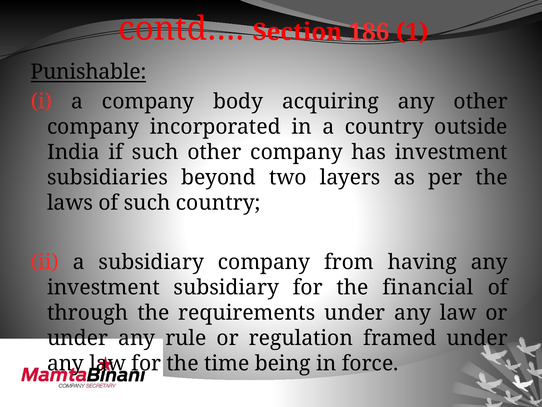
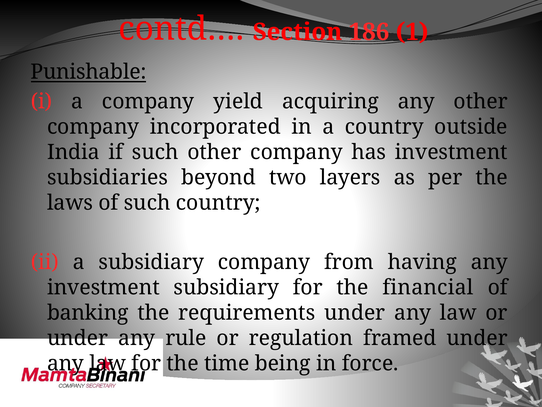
body: body -> yield
through: through -> banking
